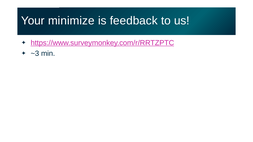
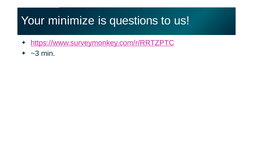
feedback: feedback -> questions
